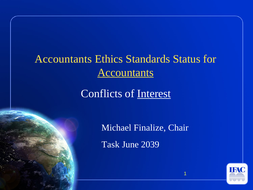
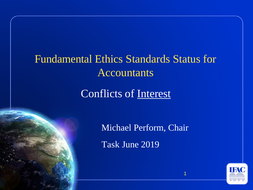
Accountants at (63, 59): Accountants -> Fundamental
Accountants at (126, 72) underline: present -> none
Finalize: Finalize -> Perform
2039: 2039 -> 2019
